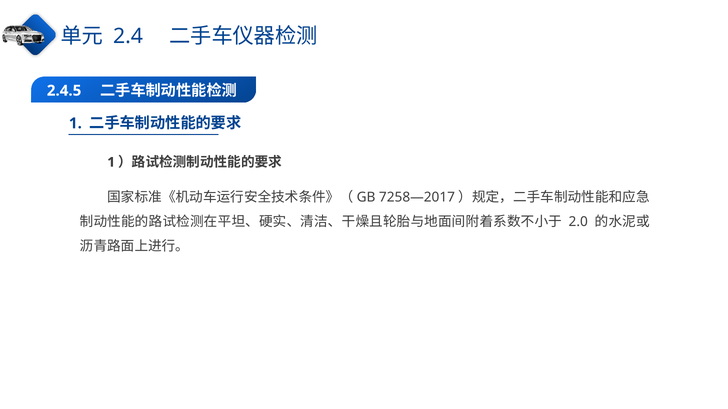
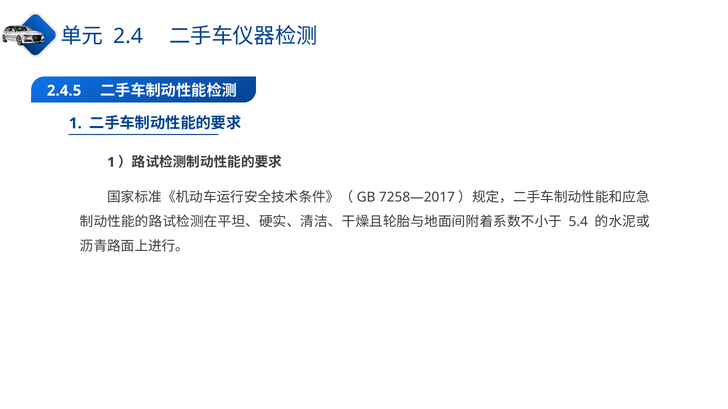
2.0: 2.0 -> 5.4
